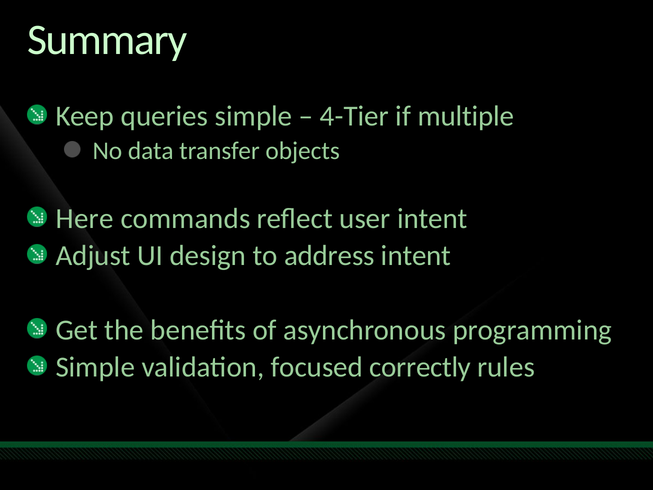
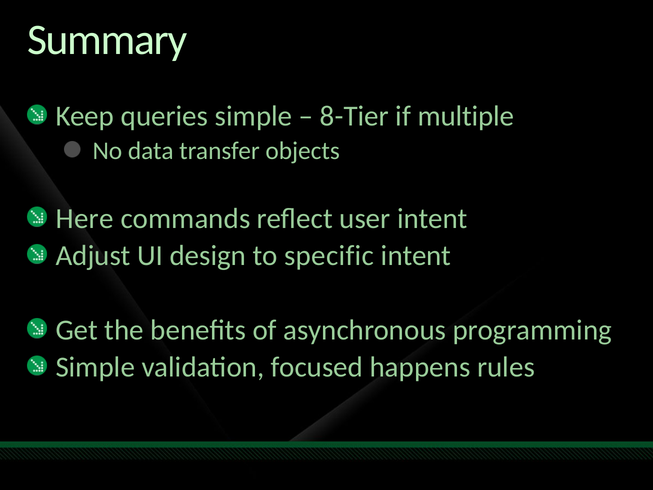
4-Tier: 4-Tier -> 8-Tier
address: address -> specific
correctly: correctly -> happens
